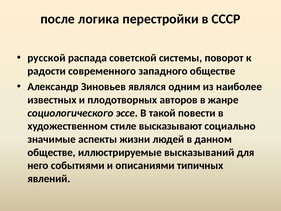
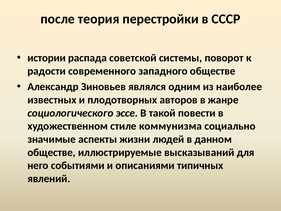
логика: логика -> теория
русской: русской -> истории
высказывают: высказывают -> коммунизма
